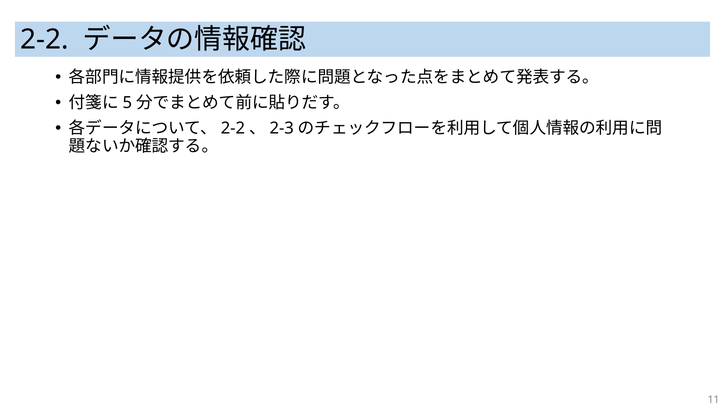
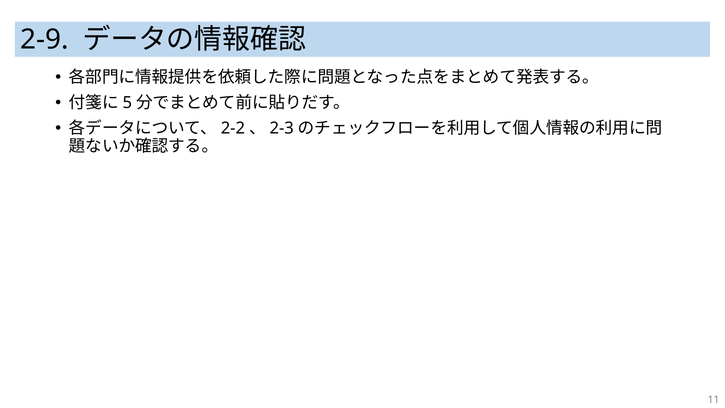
2-2 at (45, 39): 2-2 -> 2-9
